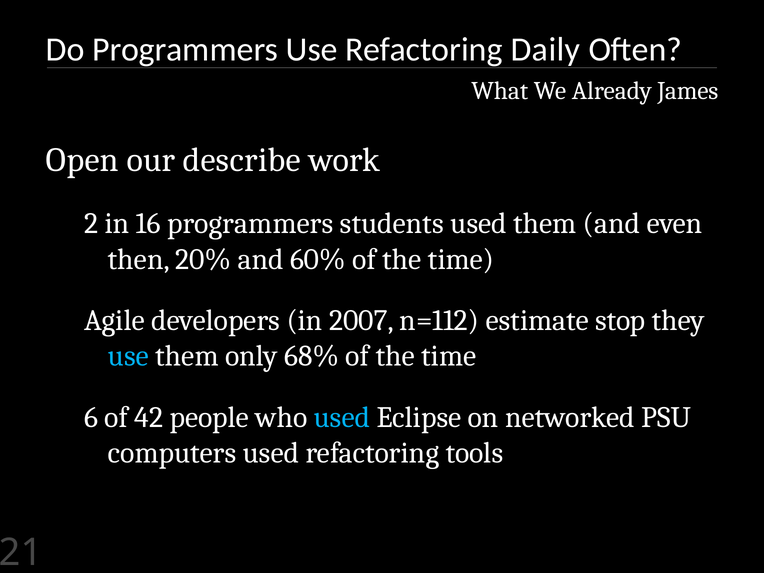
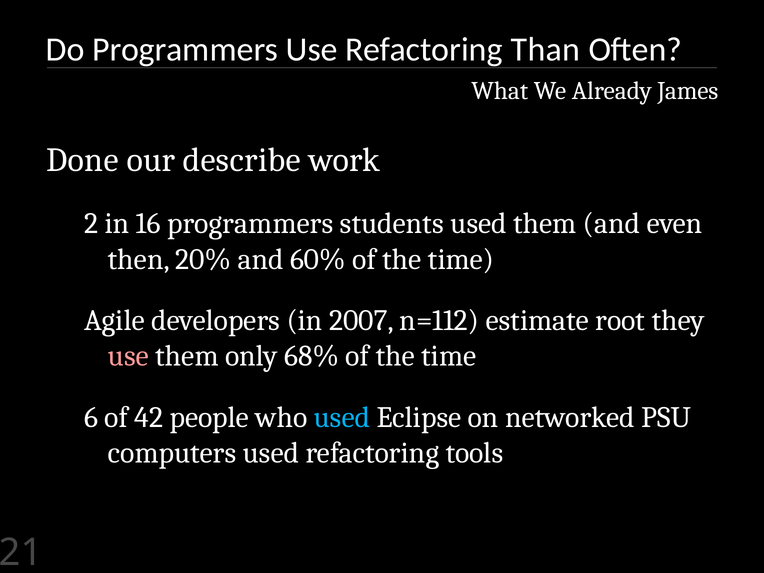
Daily: Daily -> Than
Open: Open -> Done
stop: stop -> root
use at (128, 356) colour: light blue -> pink
